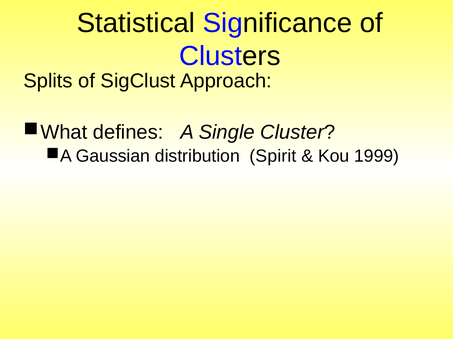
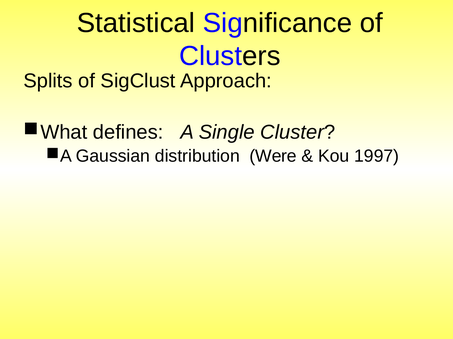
Spirit: Spirit -> Were
1999: 1999 -> 1997
